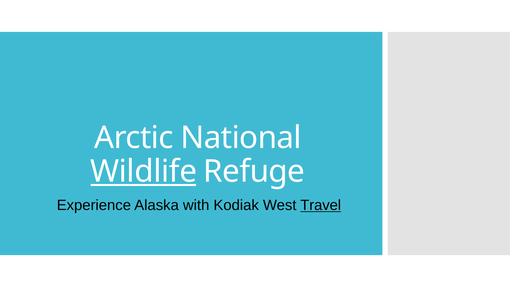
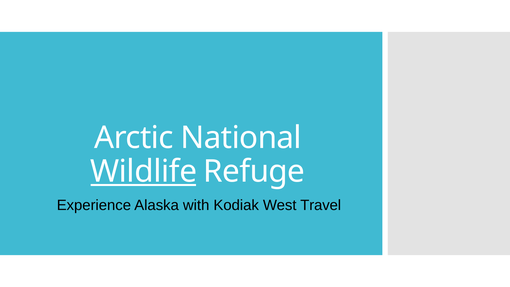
Travel underline: present -> none
